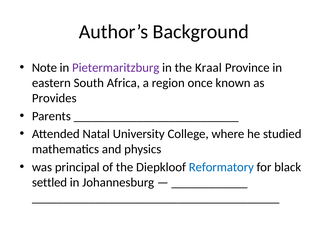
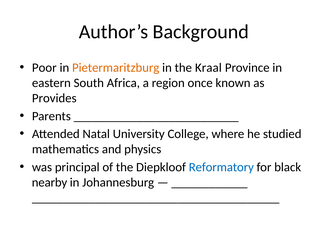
Note: Note -> Poor
Pietermaritzburg colour: purple -> orange
settled: settled -> nearby
